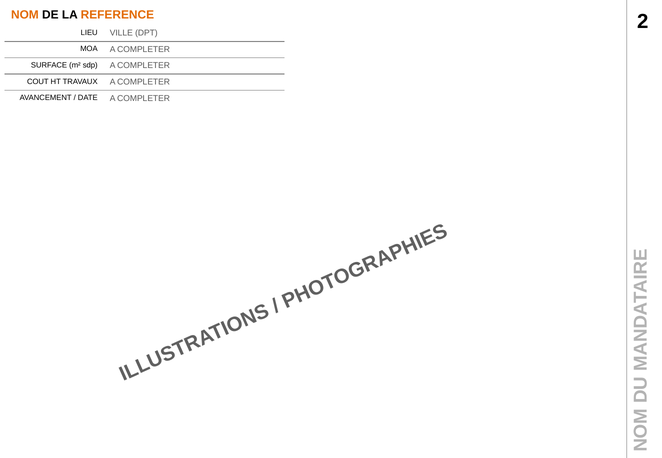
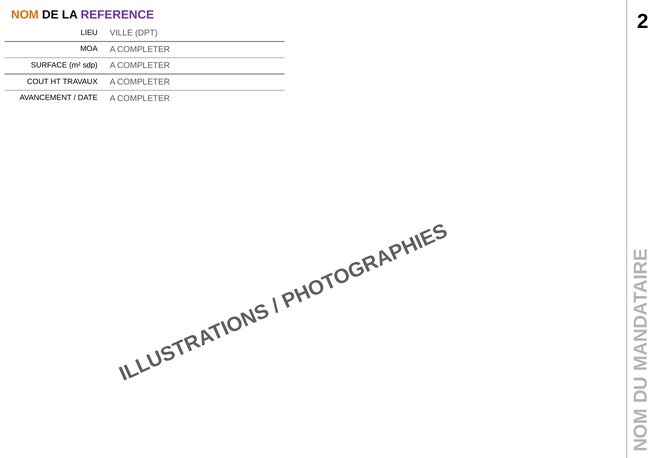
REFERENCE colour: orange -> purple
